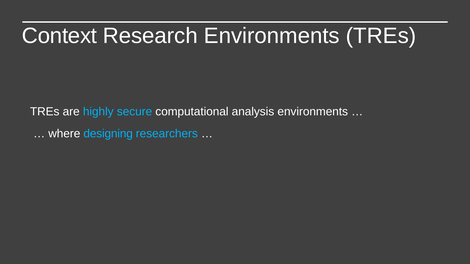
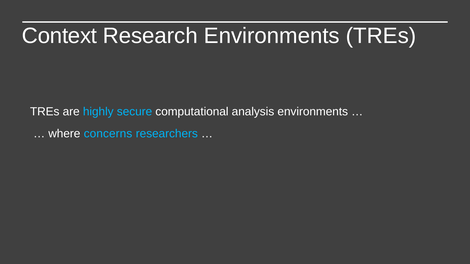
designing: designing -> concerns
